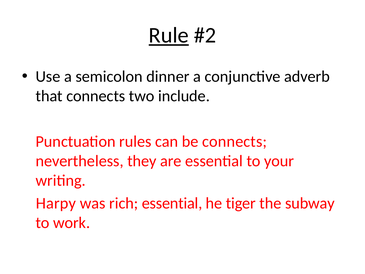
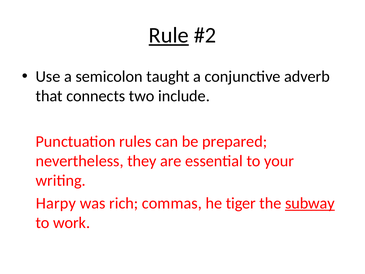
dinner: dinner -> taught
be connects: connects -> prepared
rich essential: essential -> commas
subway underline: none -> present
